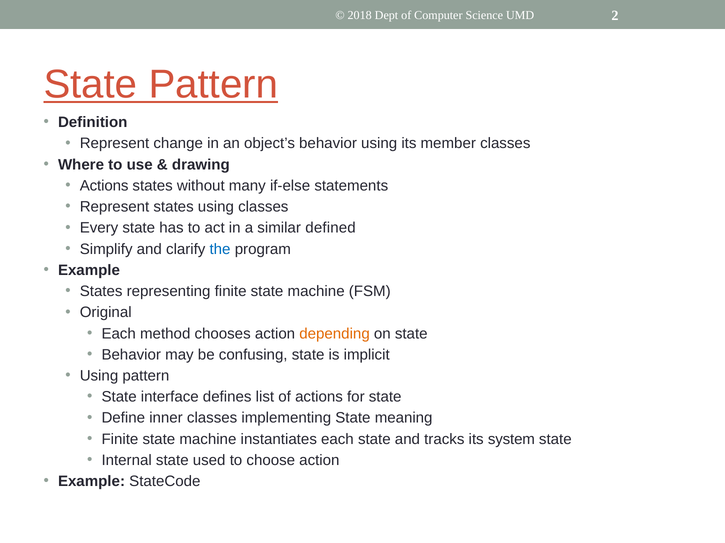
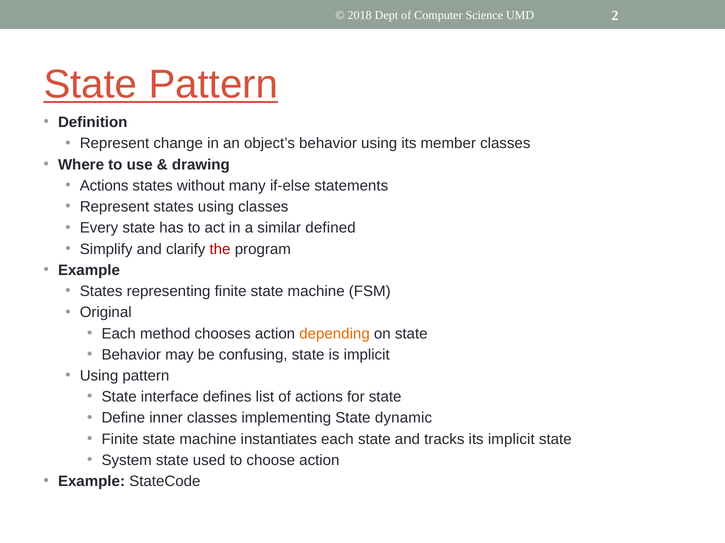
the colour: blue -> red
meaning: meaning -> dynamic
its system: system -> implicit
Internal: Internal -> System
